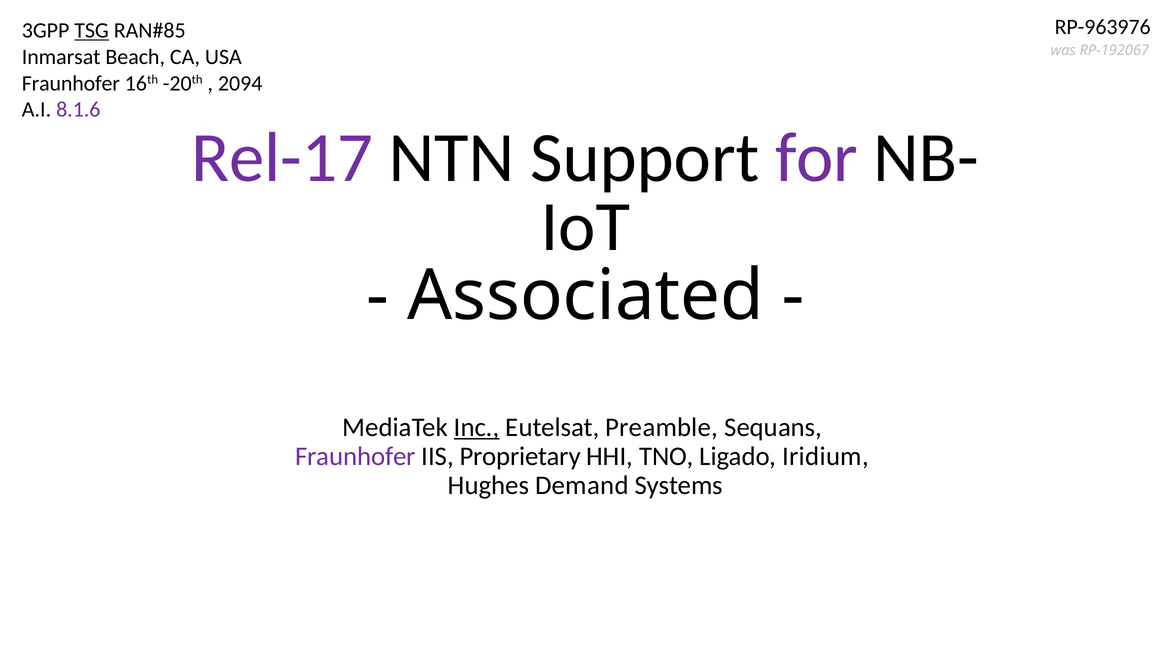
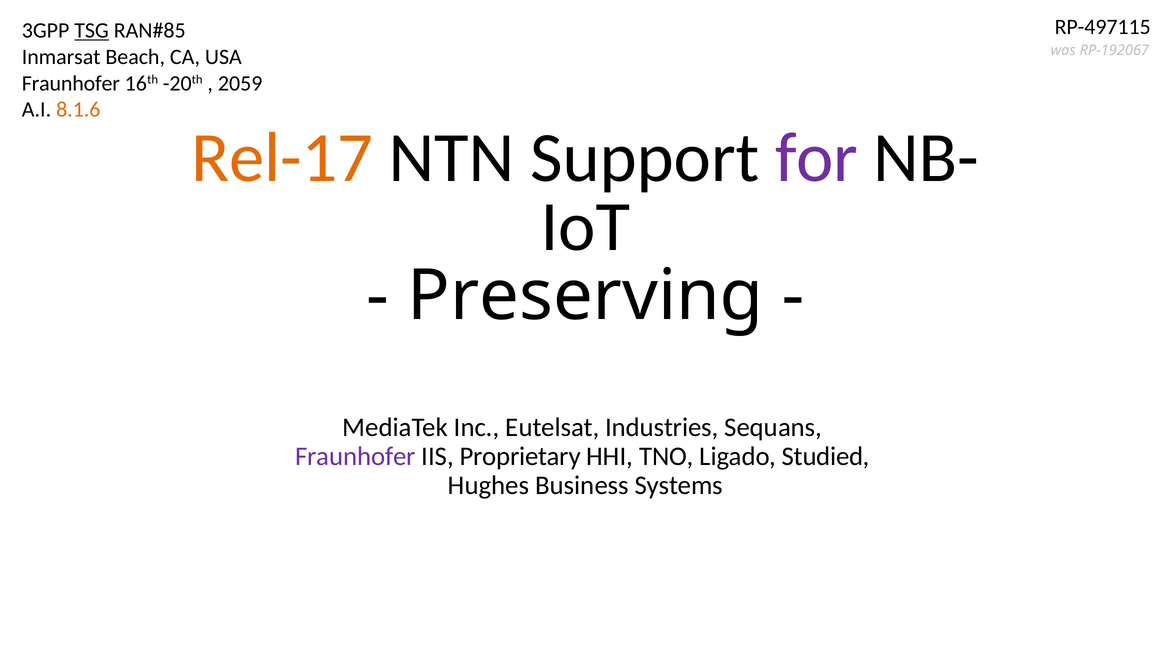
RP-963976: RP-963976 -> RP-497115
2094: 2094 -> 2059
8.1.6 colour: purple -> orange
Rel-17 colour: purple -> orange
Associated: Associated -> Preserving
Inc underline: present -> none
Preamble: Preamble -> Industries
Iridium: Iridium -> Studied
Demand: Demand -> Business
